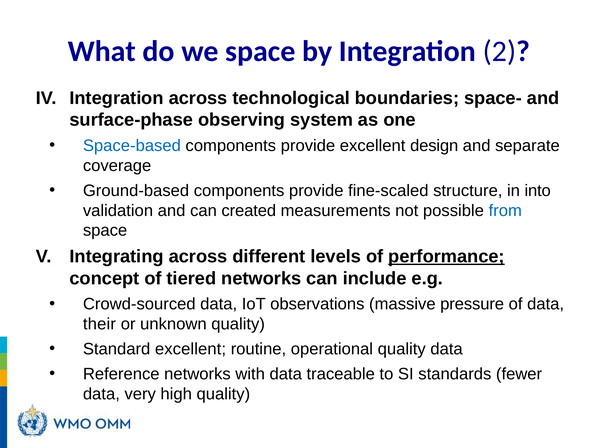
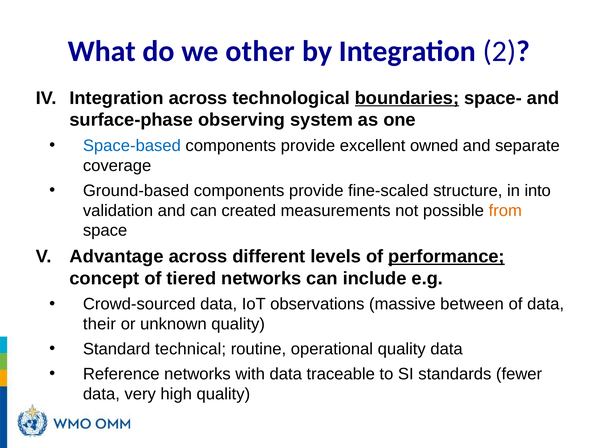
we space: space -> other
boundaries underline: none -> present
design: design -> owned
from colour: blue -> orange
Integrating: Integrating -> Advantage
pressure: pressure -> between
Standard excellent: excellent -> technical
